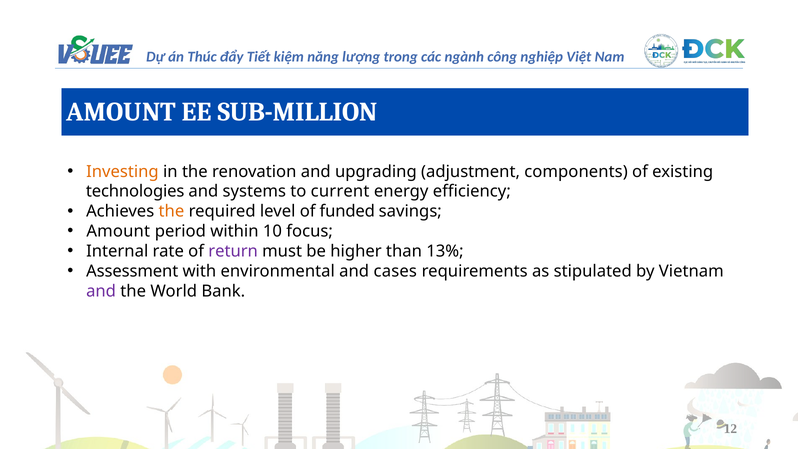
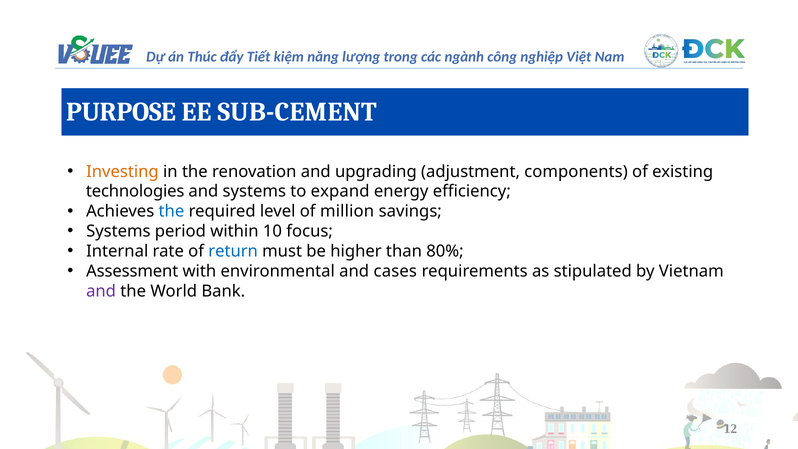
AMOUNT at (121, 112): AMOUNT -> PURPOSE
SUB-MILLION: SUB-MILLION -> SUB-CEMENT
current: current -> expand
the at (171, 211) colour: orange -> blue
funded: funded -> million
Amount at (118, 231): Amount -> Systems
return colour: purple -> blue
13%: 13% -> 80%
